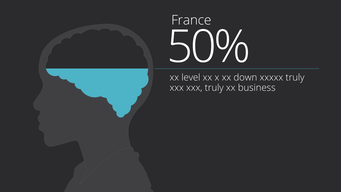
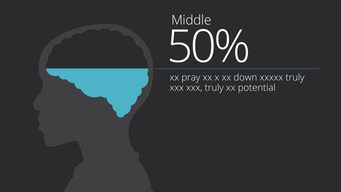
France: France -> Middle
level: level -> pray
business: business -> potential
